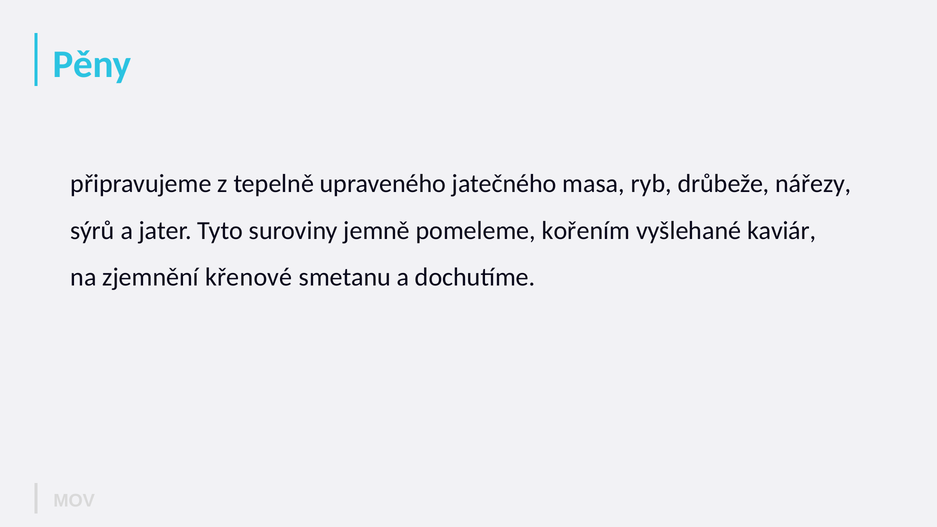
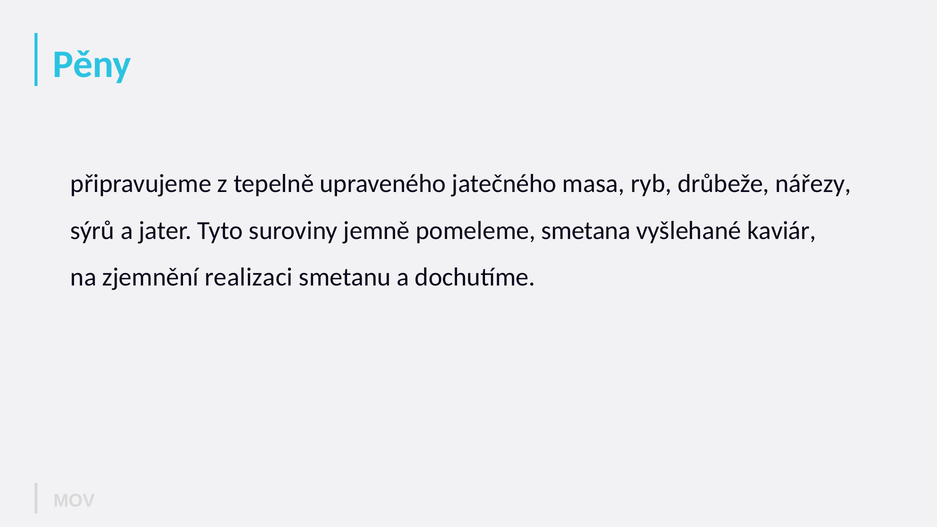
kořením: kořením -> smetana
křenové: křenové -> realizaci
